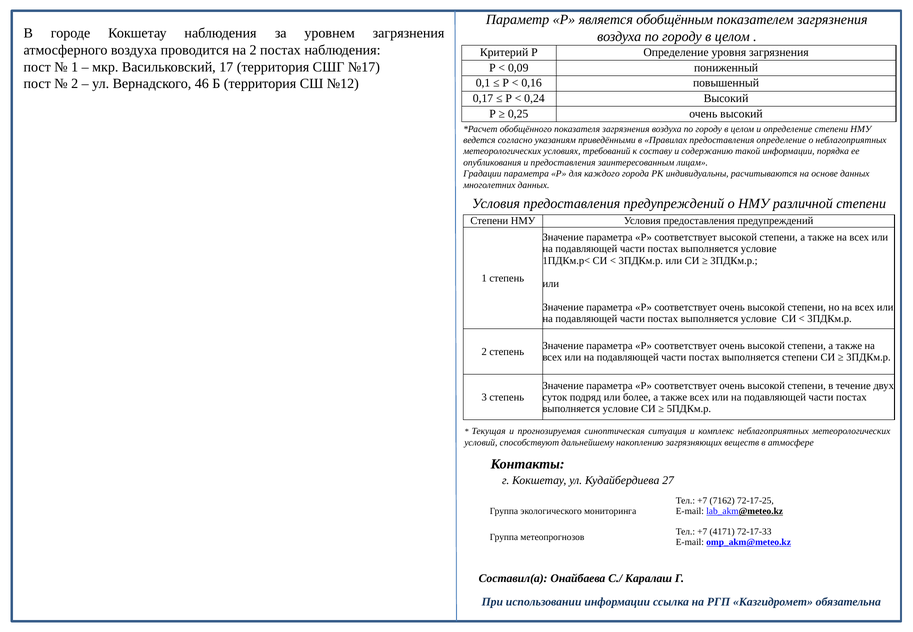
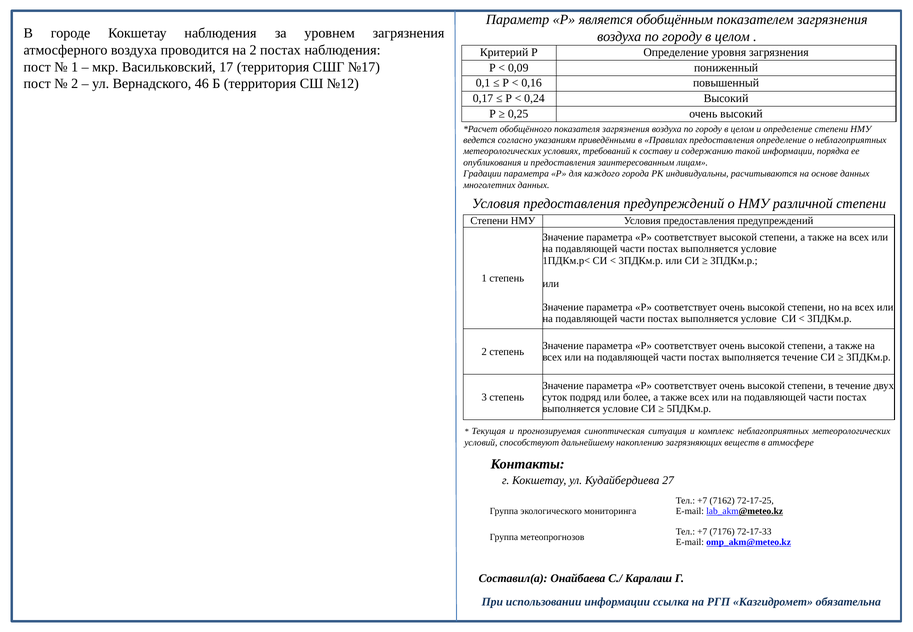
выполняется степени: степени -> течение
4171: 4171 -> 7176
